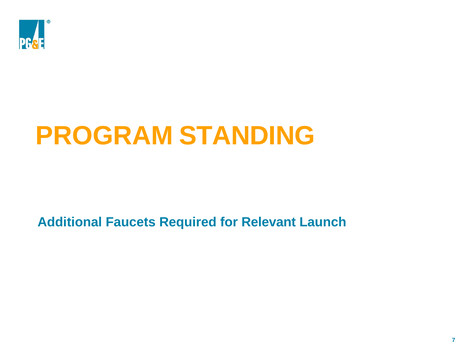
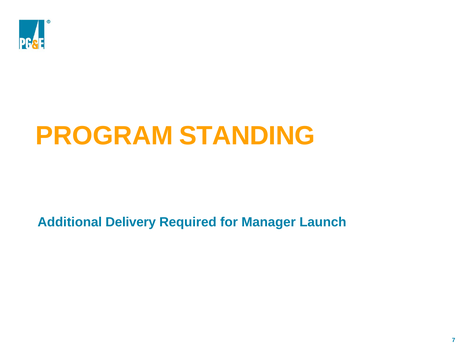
Faucets: Faucets -> Delivery
Relevant: Relevant -> Manager
